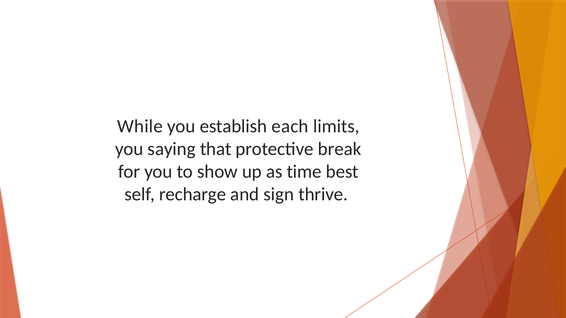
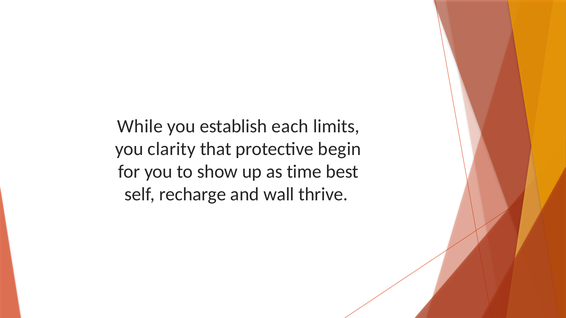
saying: saying -> clarity
break: break -> begin
sign: sign -> wall
